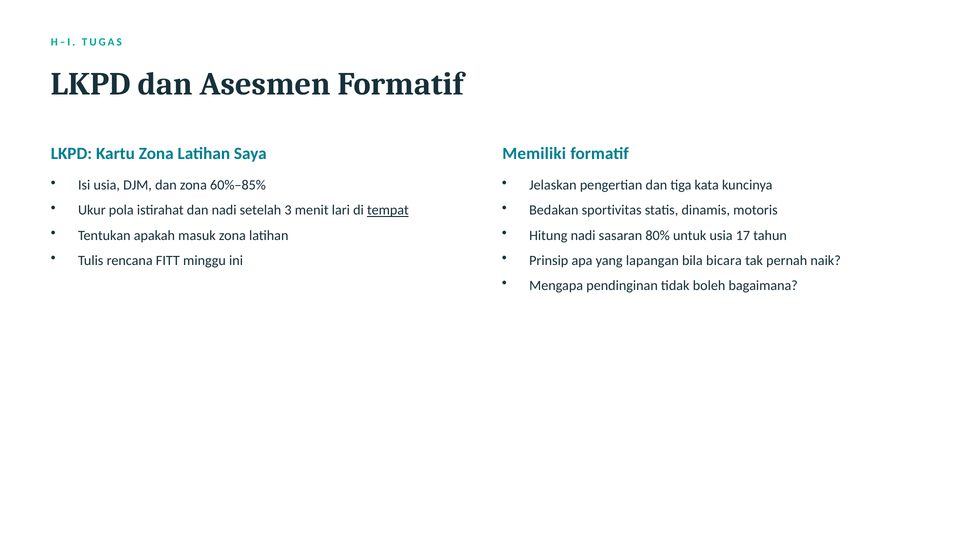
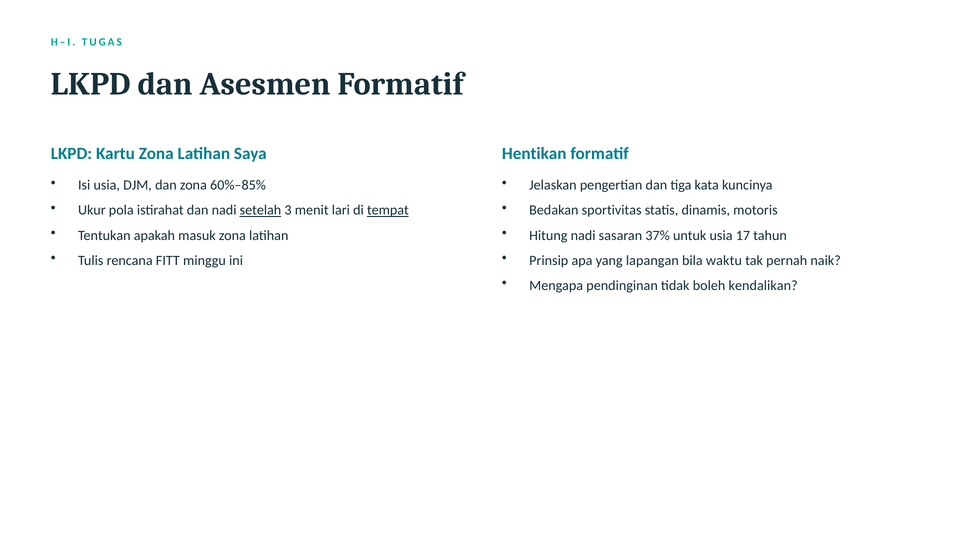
Memiliki: Memiliki -> Hentikan
setelah underline: none -> present
80%: 80% -> 37%
bicara: bicara -> waktu
bagaimana: bagaimana -> kendalikan
